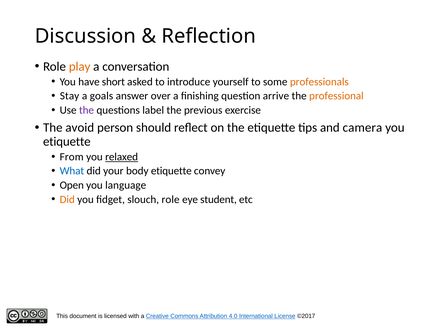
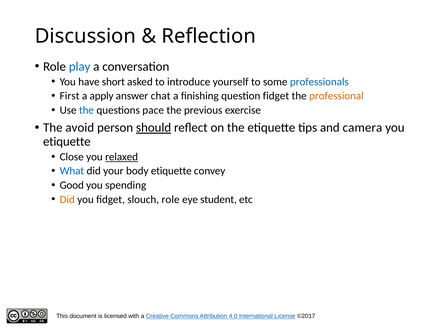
play colour: orange -> blue
professionals colour: orange -> blue
Stay: Stay -> First
goals: goals -> apply
over: over -> chat
question arrive: arrive -> fidget
the at (86, 110) colour: purple -> blue
label: label -> pace
should underline: none -> present
From: From -> Close
Open: Open -> Good
language: language -> spending
